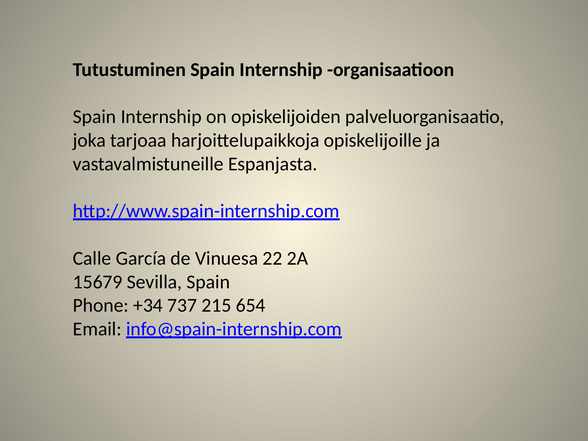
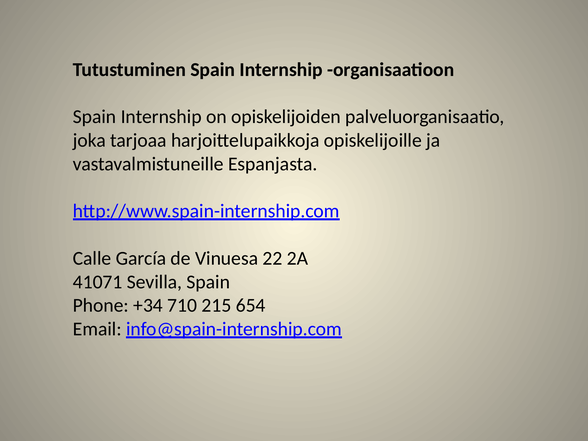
15679: 15679 -> 41071
737: 737 -> 710
